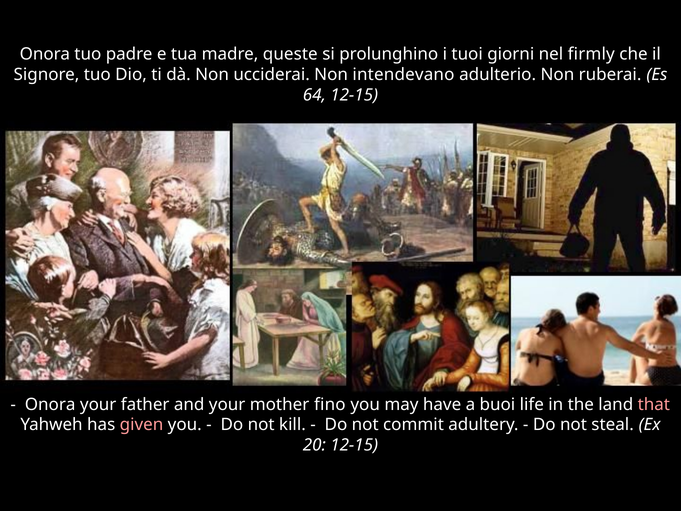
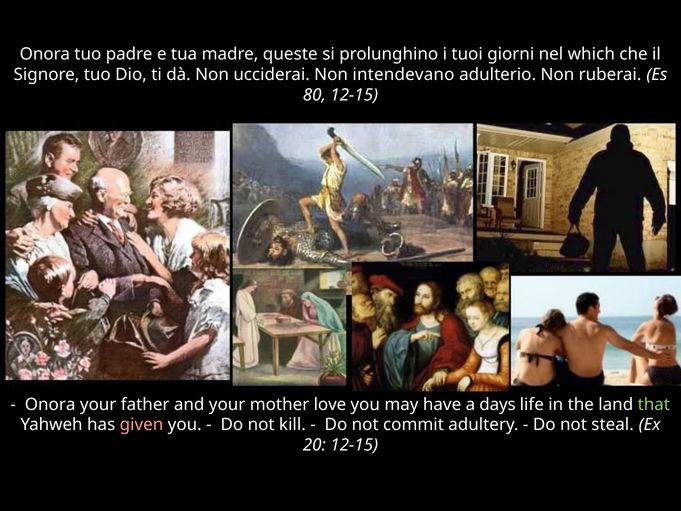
firmly: firmly -> which
64: 64 -> 80
fino: fino -> love
buoi: buoi -> days
that colour: pink -> light green
